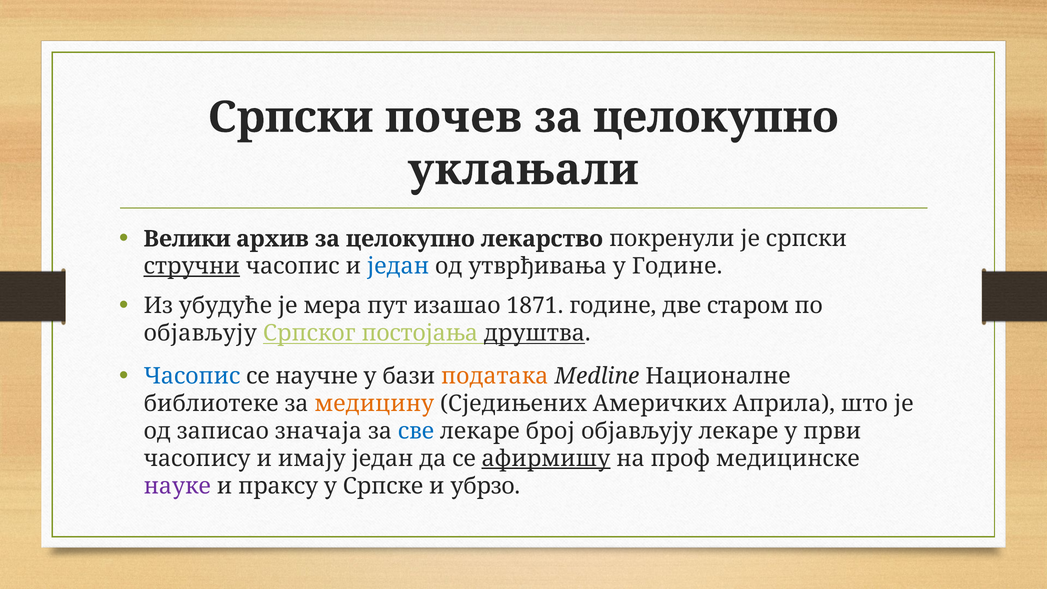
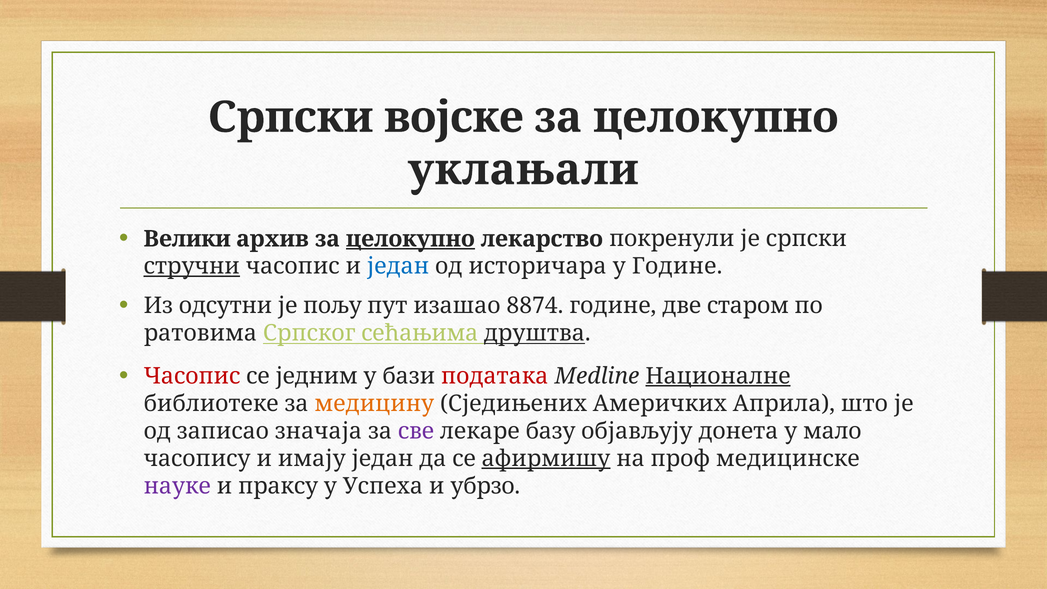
почев: почев -> војске
целокупно at (410, 239) underline: none -> present
утврђивања: утврђивања -> историчара
убудуће: убудуће -> одсутни
мера: мера -> пољу
1871: 1871 -> 8874
објављују at (200, 333): објављују -> ратовима
постојања: постојања -> сећањима
Часопис at (192, 376) colour: blue -> red
научне: научне -> једним
података colour: orange -> red
Националне underline: none -> present
све colour: blue -> purple
број: број -> базу
објављују лекаре: лекаре -> донета
први: први -> мало
Српске: Српске -> Успеха
